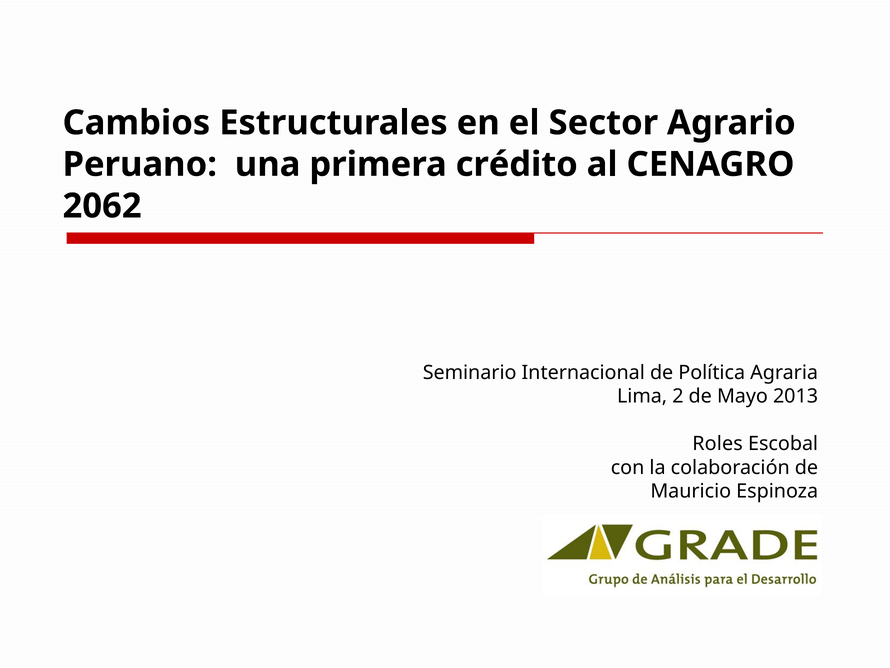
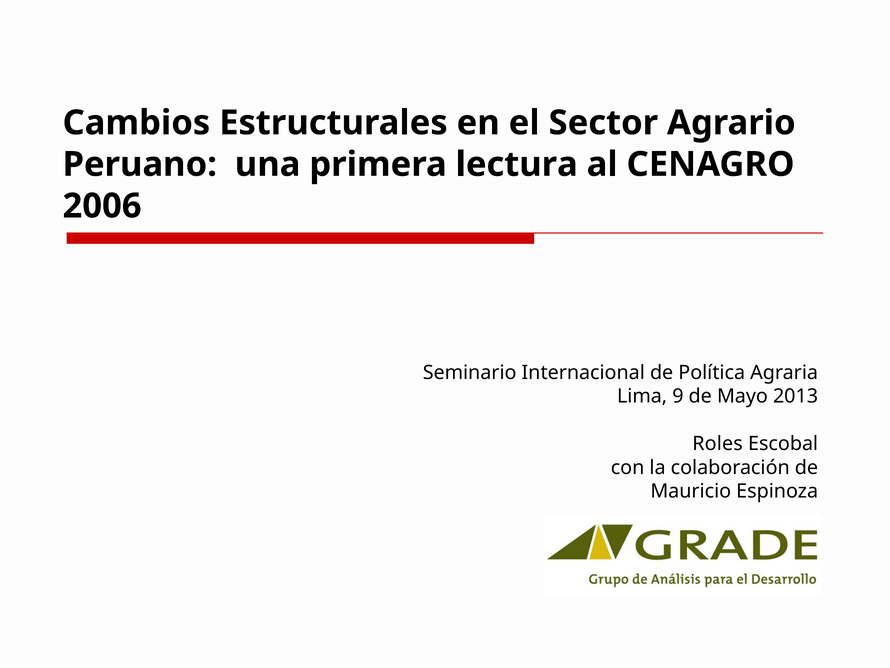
crédito: crédito -> lectura
2062: 2062 -> 2006
2: 2 -> 9
